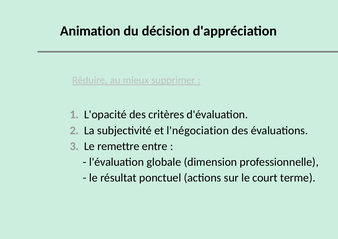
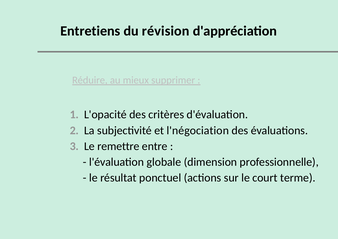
Animation: Animation -> Entretiens
décision: décision -> révision
